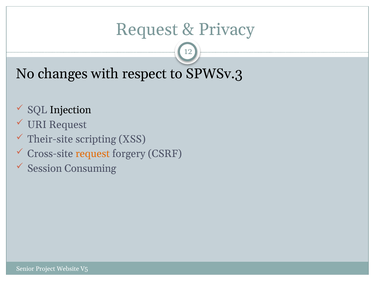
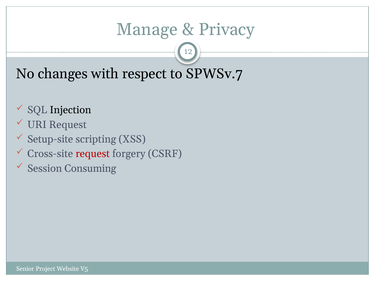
Request at (147, 30): Request -> Manage
SPWSv.3: SPWSv.3 -> SPWSv.7
Their-site: Their-site -> Setup-site
request at (93, 154) colour: orange -> red
